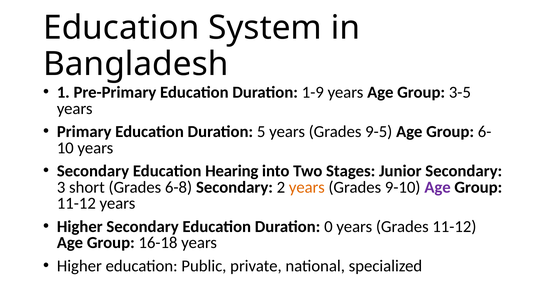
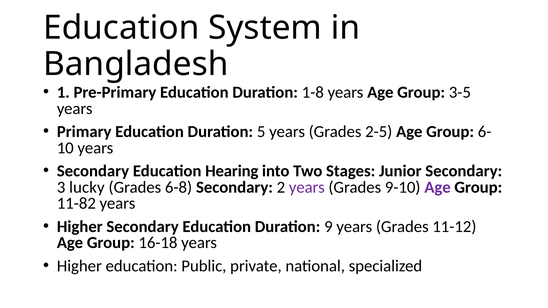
1-9: 1-9 -> 1-8
9-5: 9-5 -> 2-5
short: short -> lucky
years at (307, 187) colour: orange -> purple
11-12 at (76, 204): 11-12 -> 11-82
0: 0 -> 9
